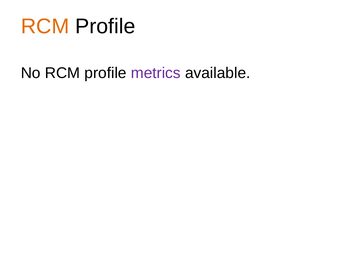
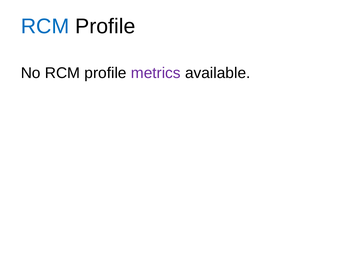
RCM at (45, 26) colour: orange -> blue
